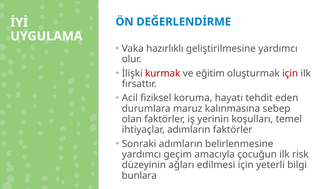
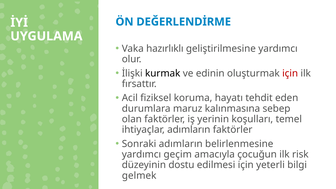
kurmak colour: red -> black
eğitim: eğitim -> edinin
ağları: ağları -> dostu
bunlara: bunlara -> gelmek
